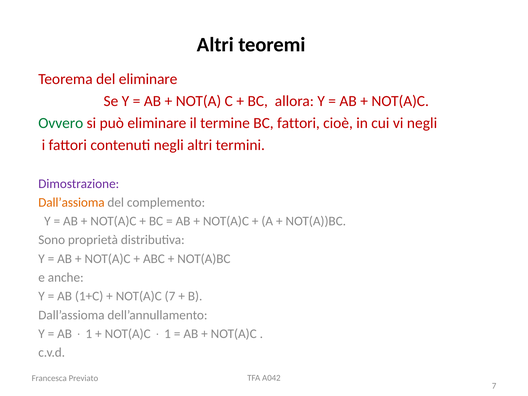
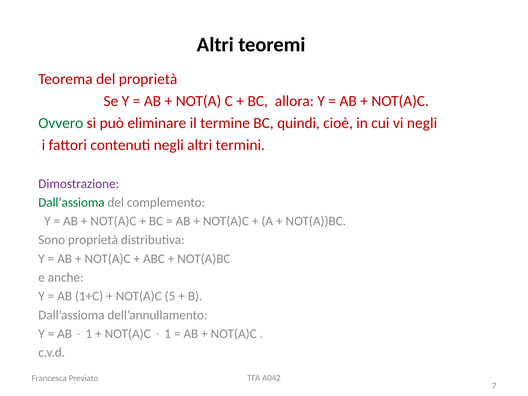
del eliminare: eliminare -> proprietà
BC fattori: fattori -> quindi
Dall’assioma at (71, 202) colour: orange -> green
NOT(A)C 7: 7 -> 5
